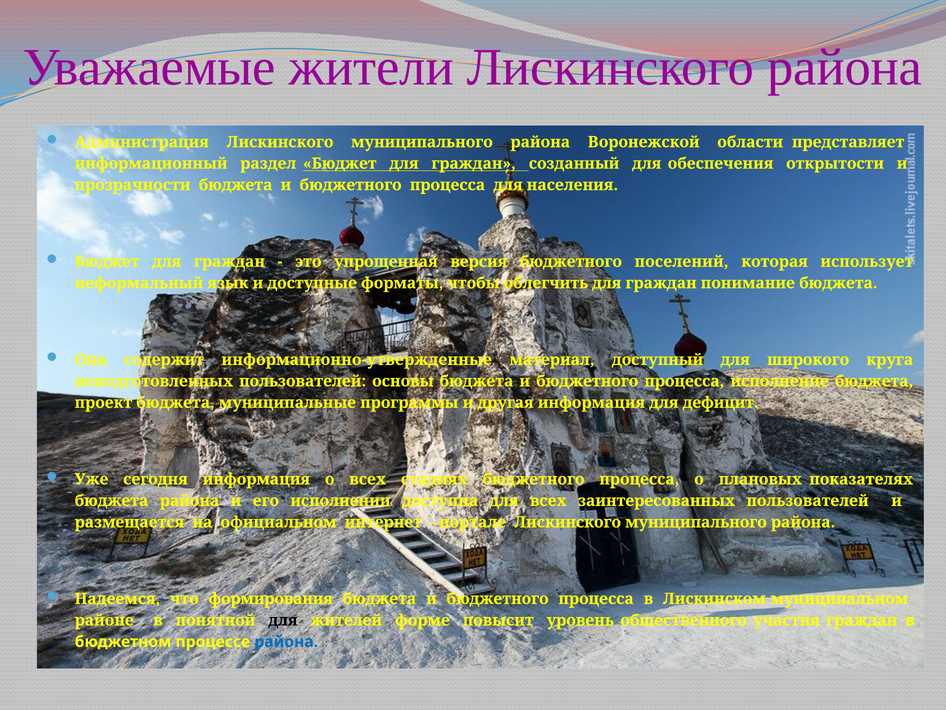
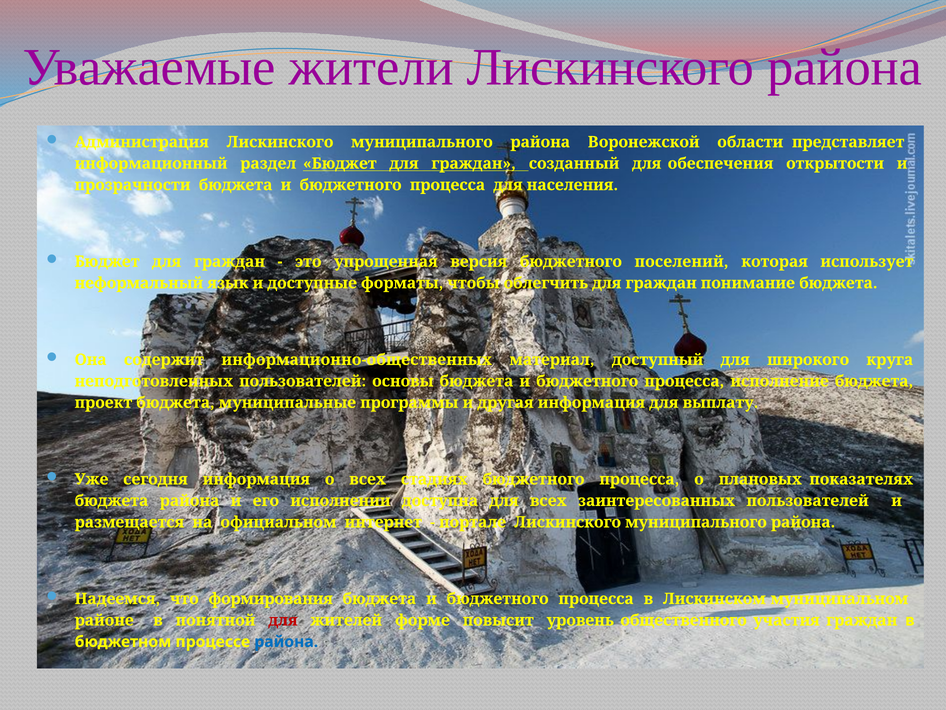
информационно-утвержденные: информационно-утвержденные -> информационно-общественных
дефицит: дефицит -> выплату
для at (283, 620) colour: black -> red
